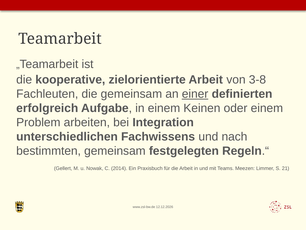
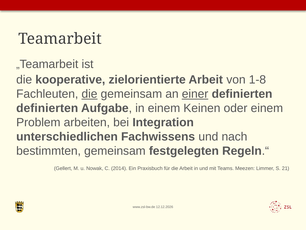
3-8: 3-8 -> 1-8
die at (89, 94) underline: none -> present
erfolgreich at (47, 108): erfolgreich -> definierten
